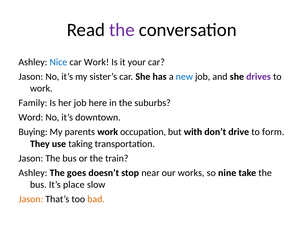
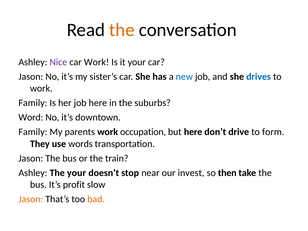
the at (122, 30) colour: purple -> orange
Nice colour: blue -> purple
drives colour: purple -> blue
Buying at (33, 132): Buying -> Family
but with: with -> here
taking: taking -> words
The goes: goes -> your
works: works -> invest
nine: nine -> then
place: place -> profit
